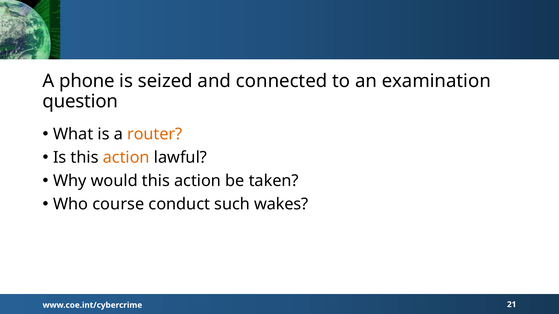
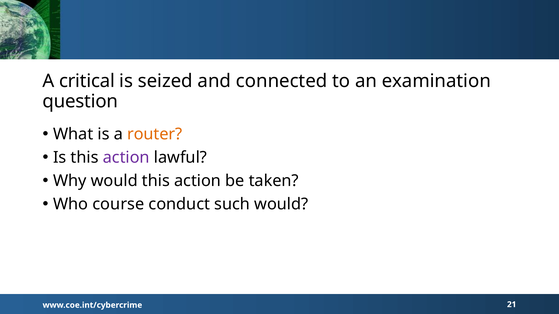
phone: phone -> critical
action at (126, 158) colour: orange -> purple
such wakes: wakes -> would
